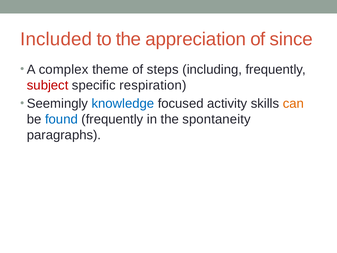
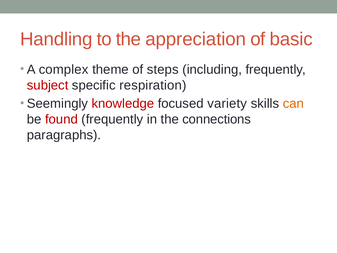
Included: Included -> Handling
since: since -> basic
knowledge colour: blue -> red
activity: activity -> variety
found colour: blue -> red
spontaneity: spontaneity -> connections
